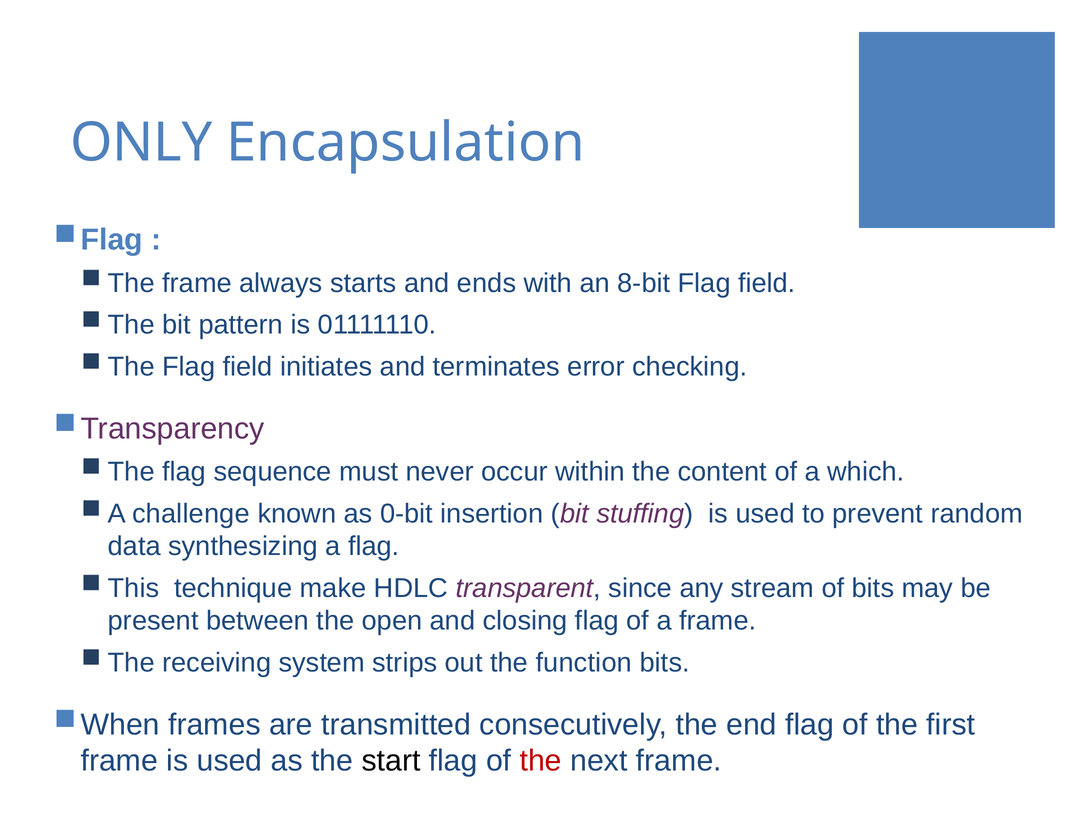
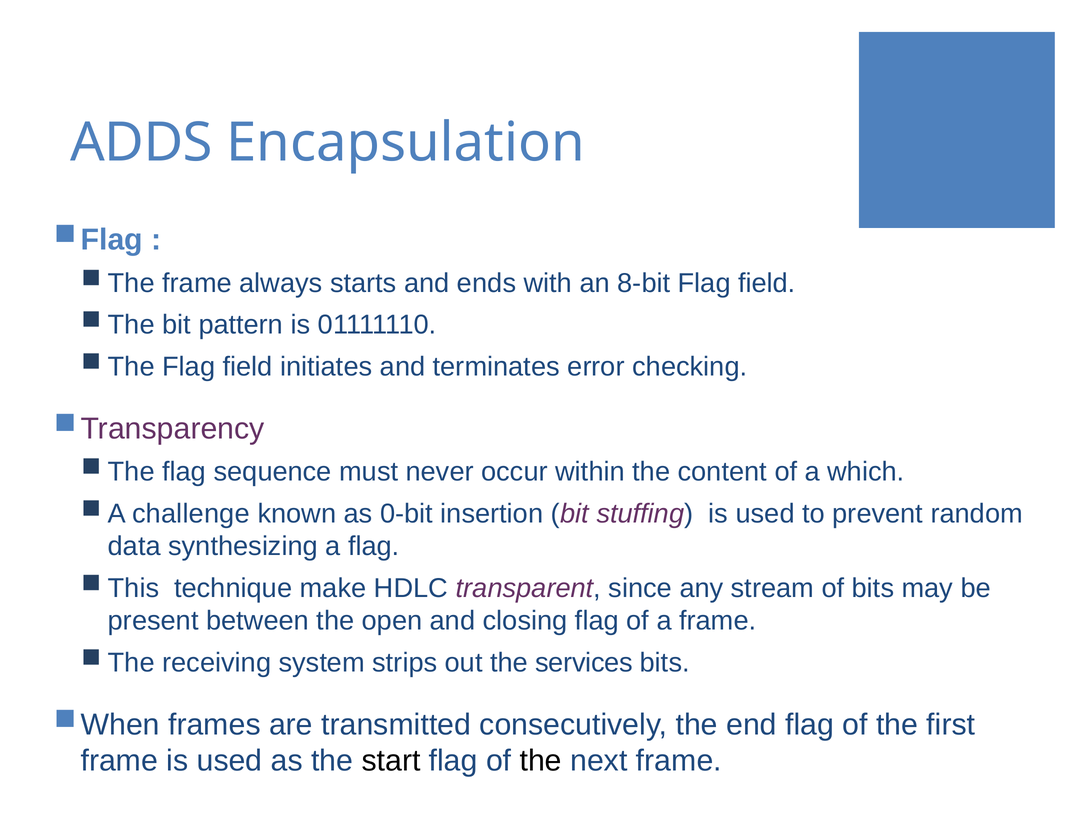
ONLY: ONLY -> ADDS
function: function -> services
the at (541, 761) colour: red -> black
